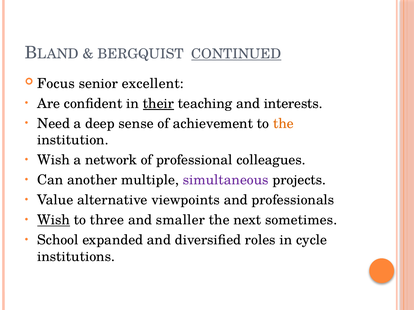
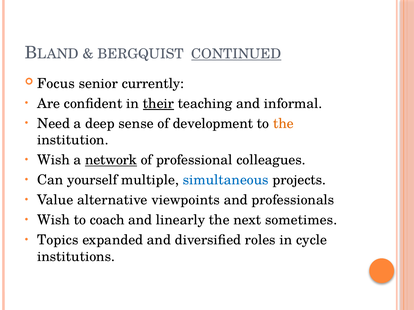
excellent: excellent -> currently
interests: interests -> informal
achievement: achievement -> development
network underline: none -> present
another: another -> yourself
simultaneous colour: purple -> blue
Wish at (54, 220) underline: present -> none
three: three -> coach
smaller: smaller -> linearly
School: School -> Topics
